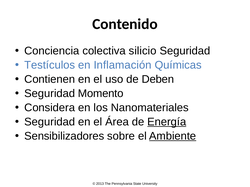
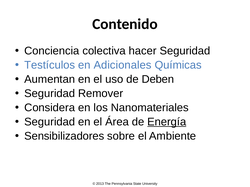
silicio: silicio -> hacer
Inflamación: Inflamación -> Adicionales
Contienen: Contienen -> Aumentan
Momento: Momento -> Remover
Ambiente underline: present -> none
